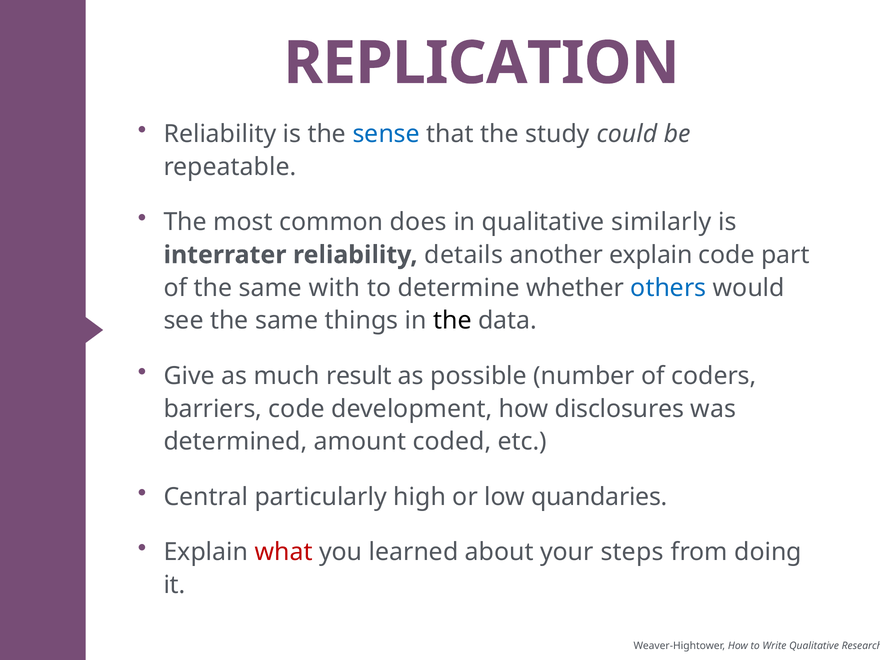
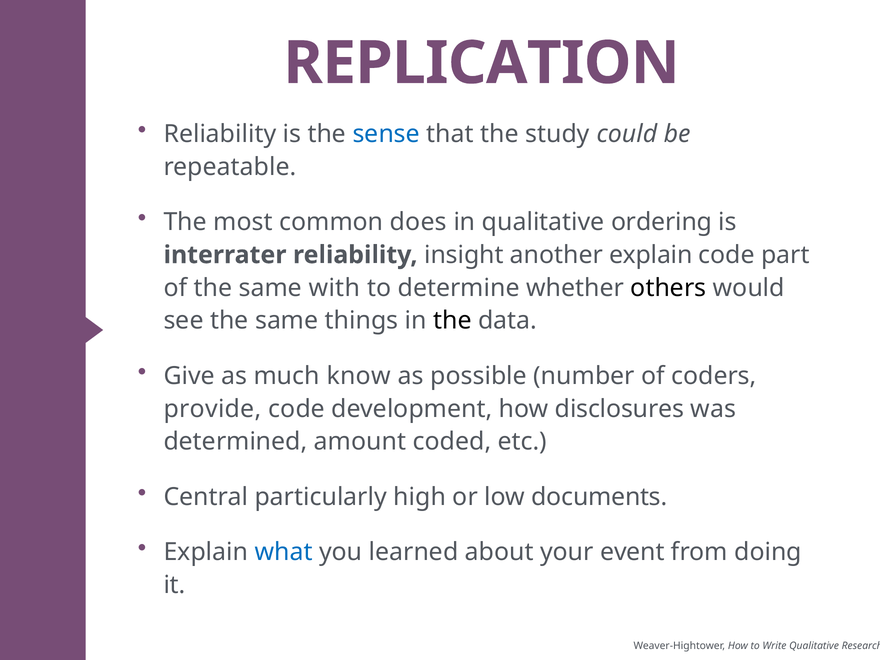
similarly: similarly -> ordering
details: details -> insight
others colour: blue -> black
result: result -> know
barriers: barriers -> provide
quandaries: quandaries -> documents
what colour: red -> blue
steps: steps -> event
